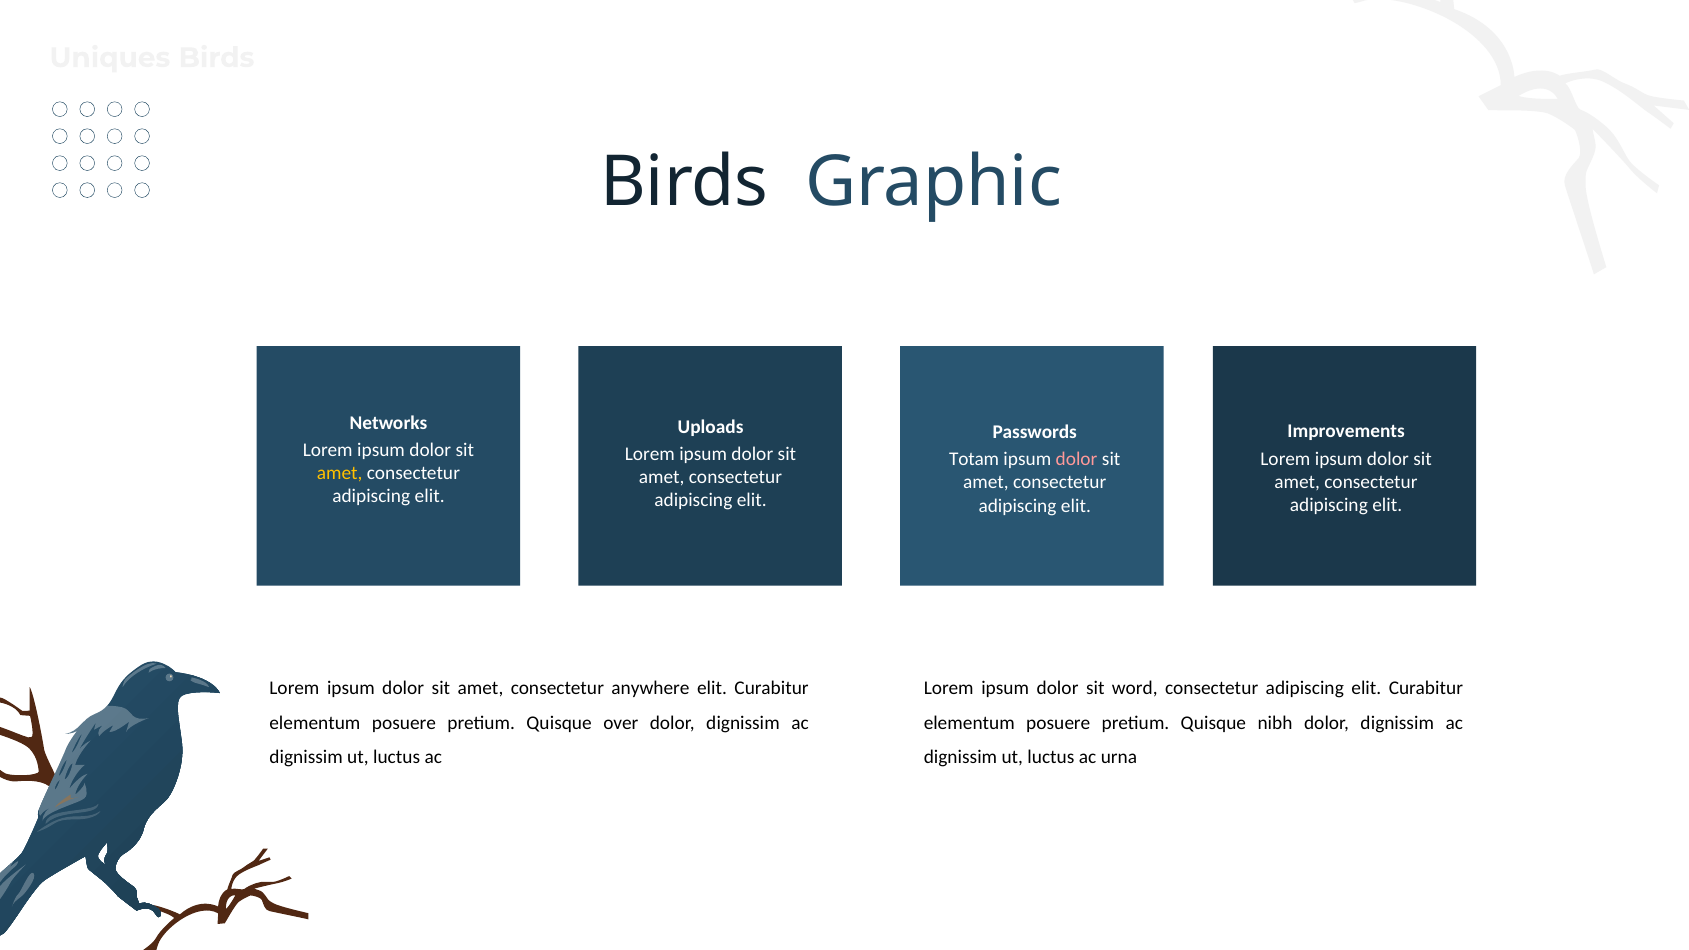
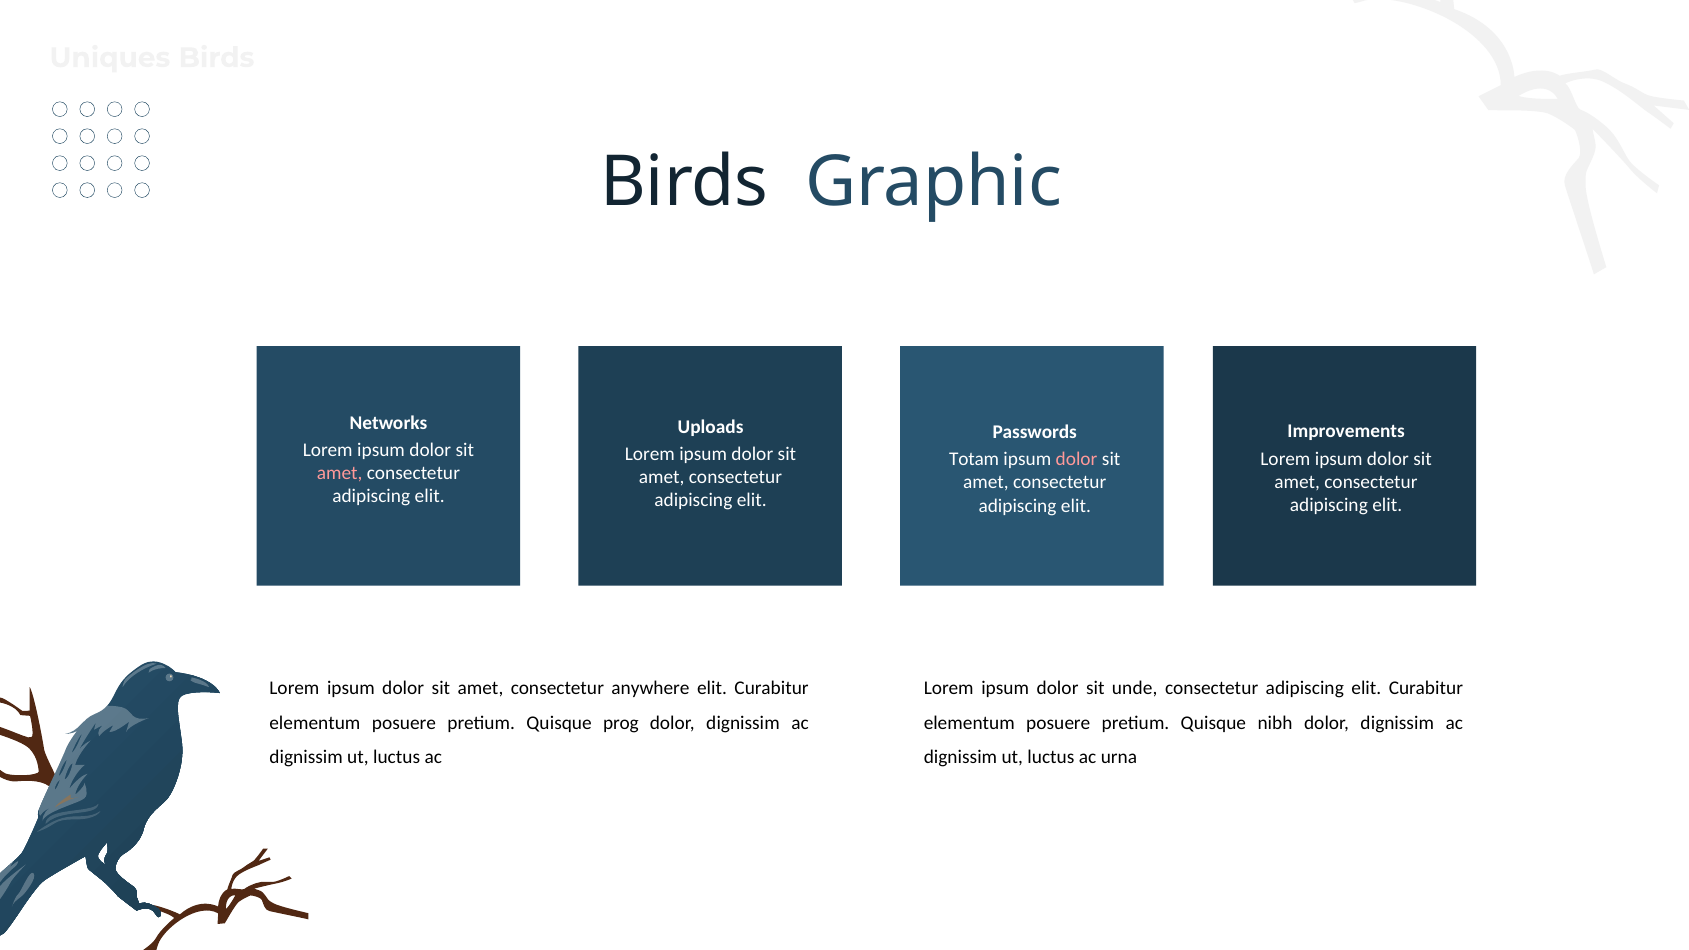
amet at (340, 473) colour: yellow -> pink
word: word -> unde
over: over -> prog
